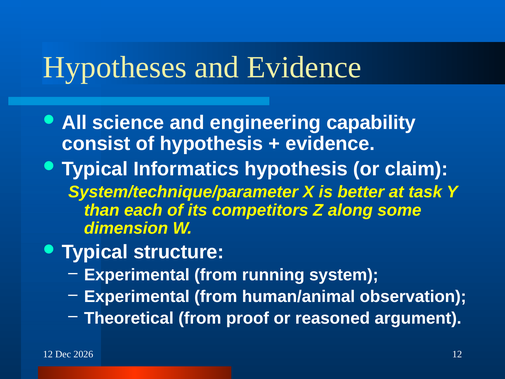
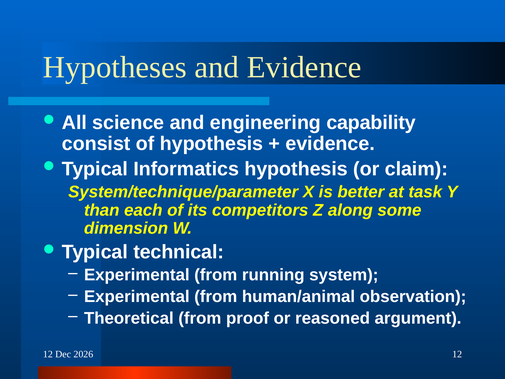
structure: structure -> technical
